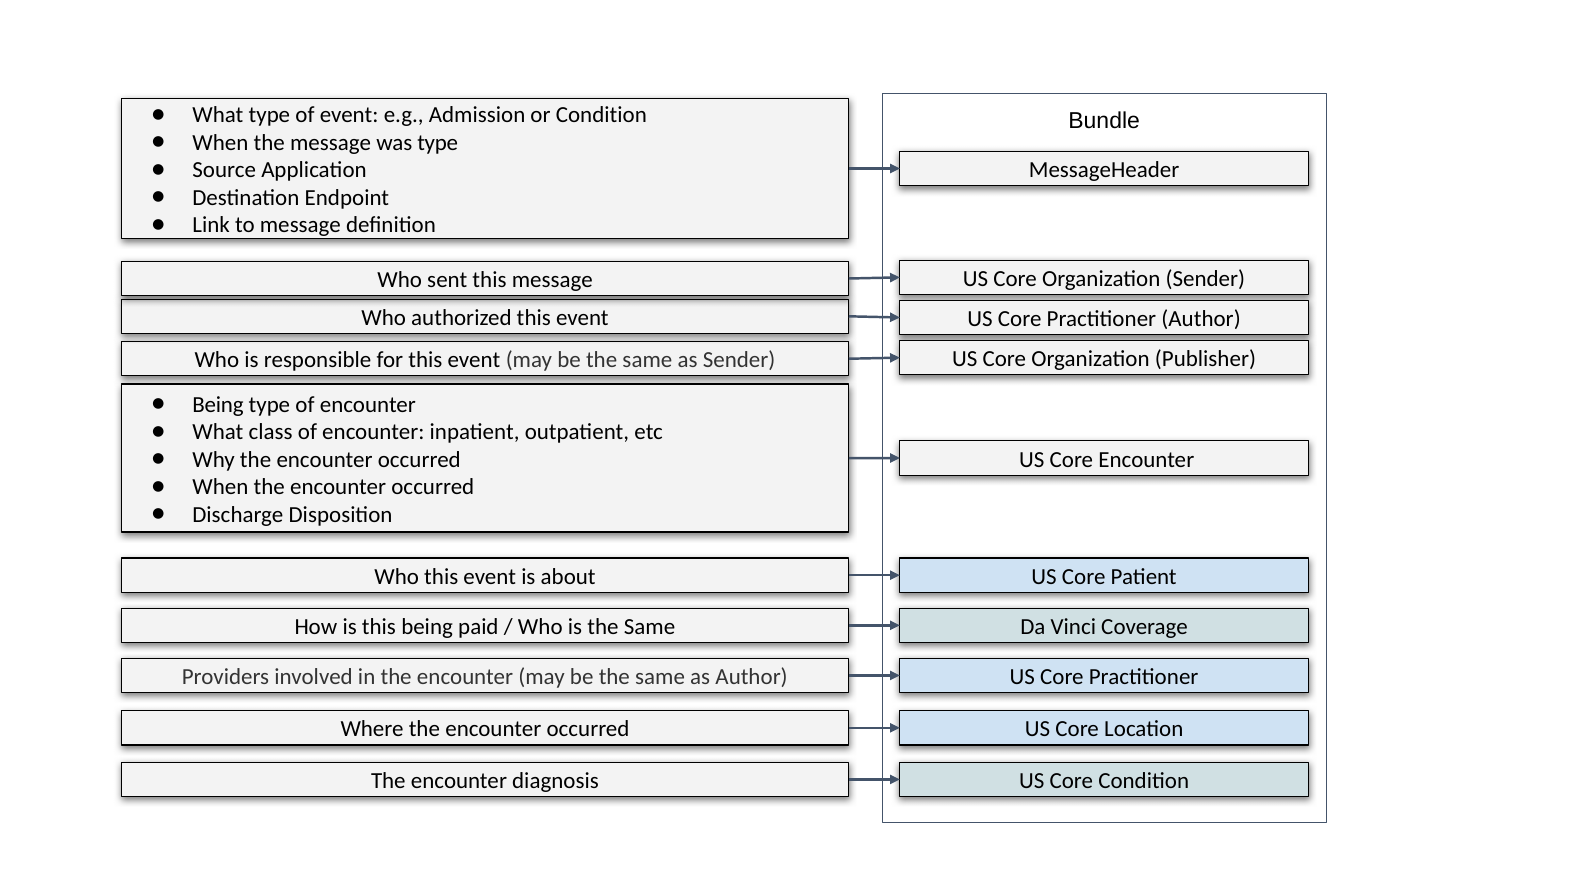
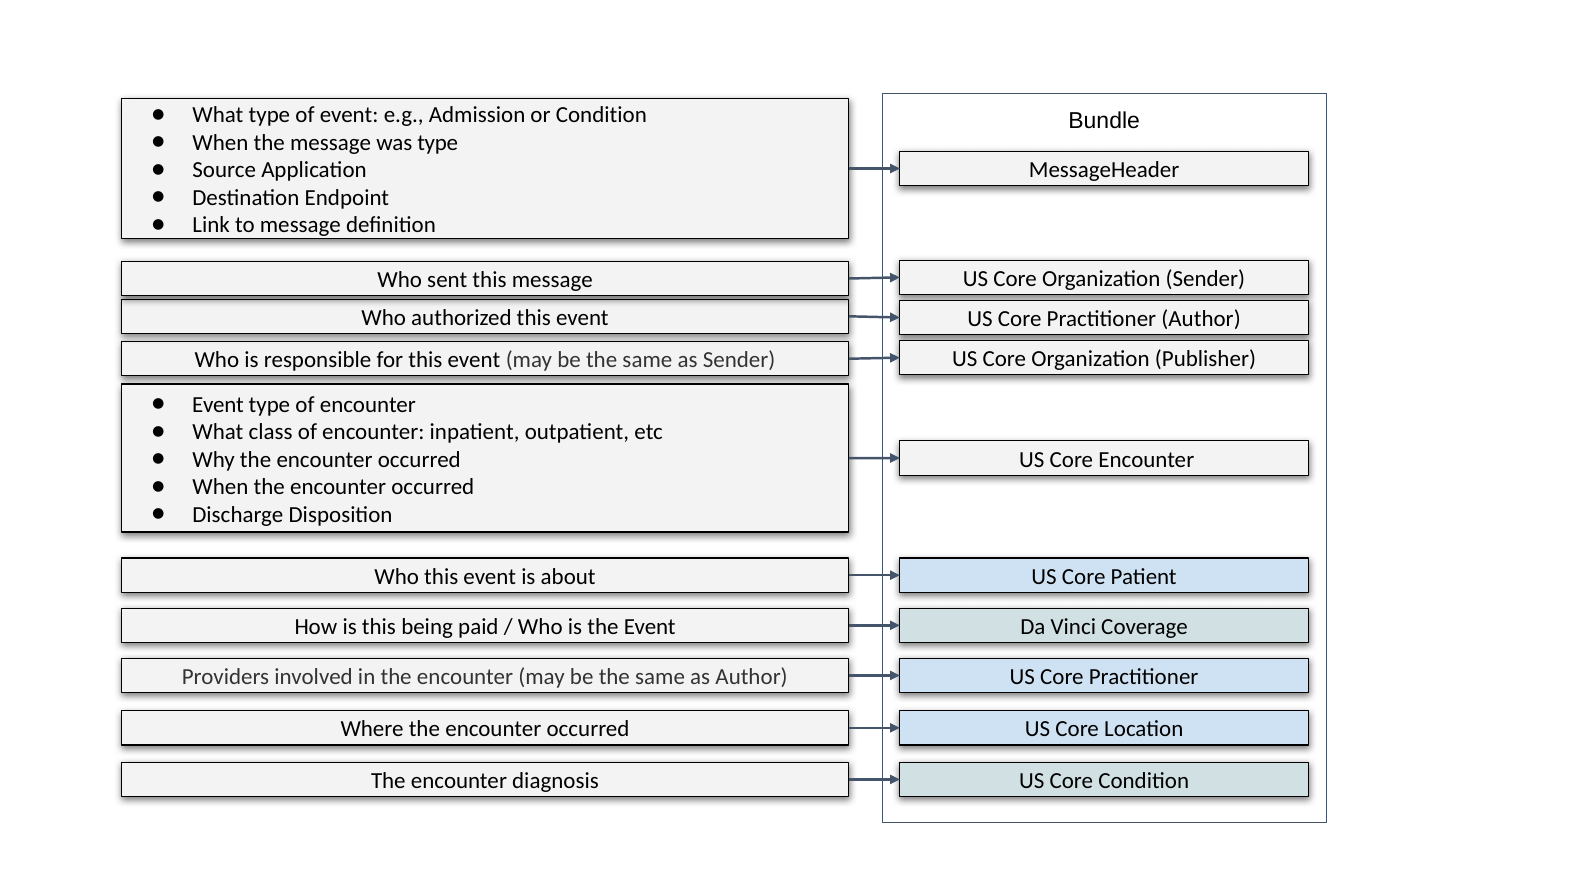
Being at (218, 405): Being -> Event
is the Same: Same -> Event
